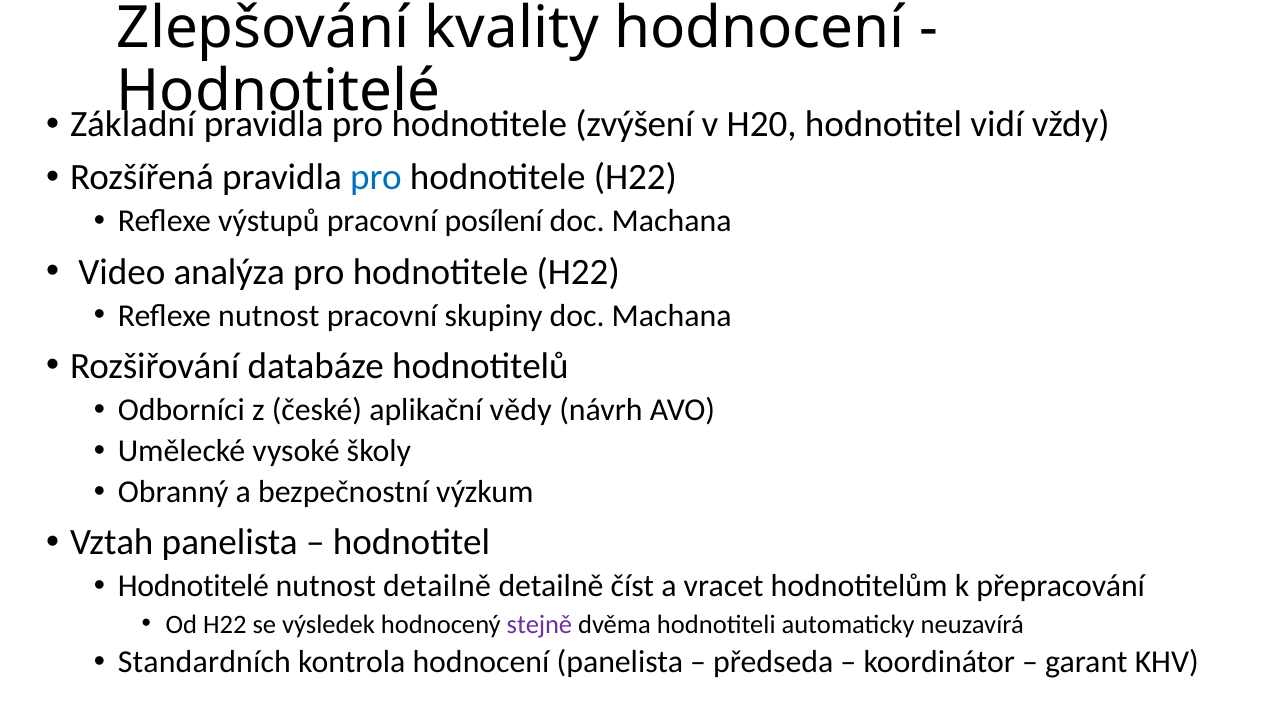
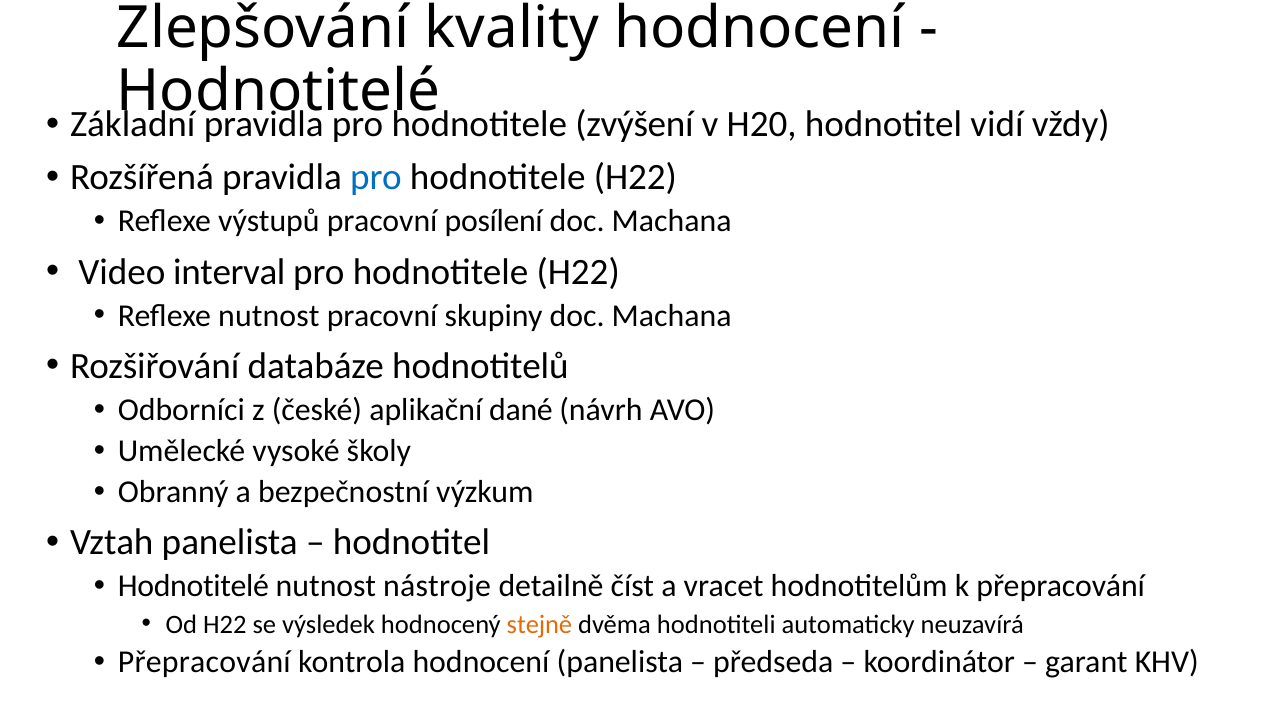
analýza: analýza -> interval
vědy: vědy -> dané
nutnost detailně: detailně -> nástroje
stejně colour: purple -> orange
Standardních at (204, 662): Standardních -> Přepracování
